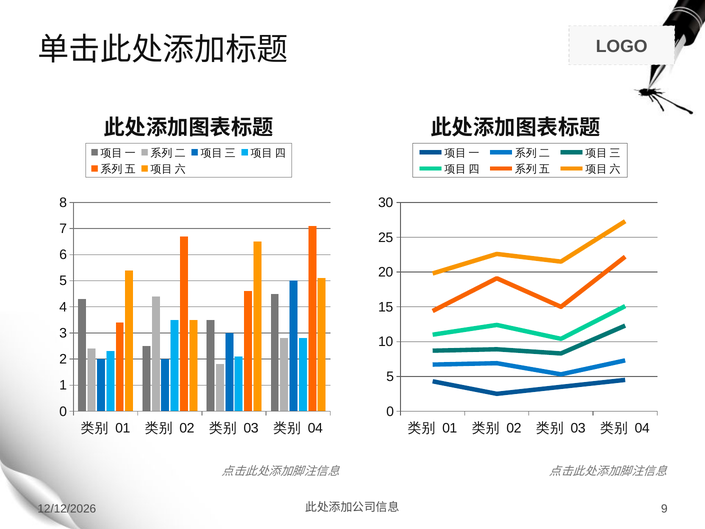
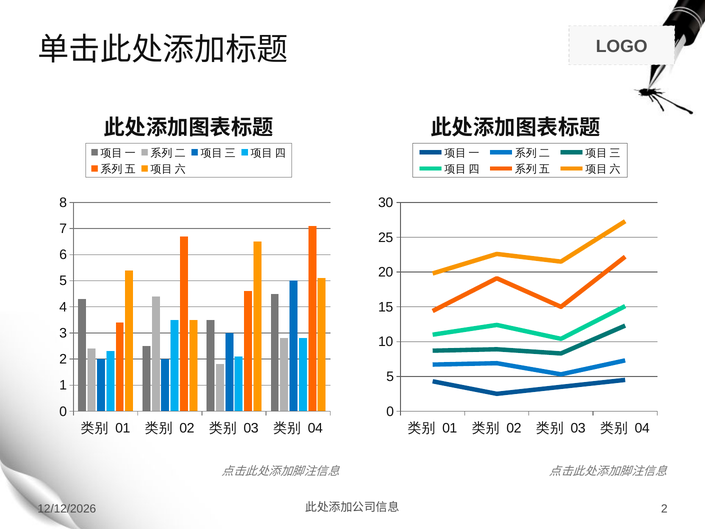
9 at (664, 509): 9 -> 2
